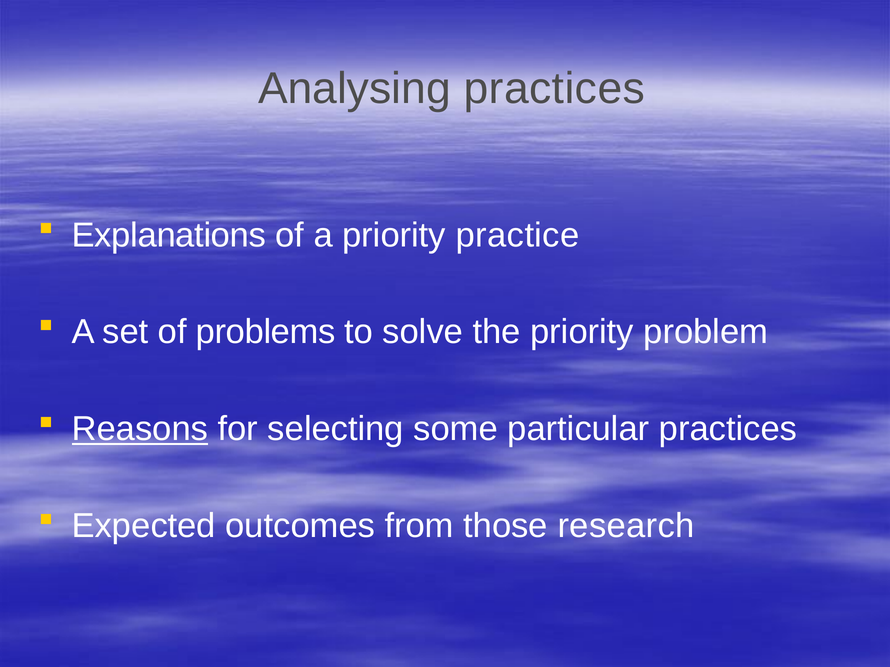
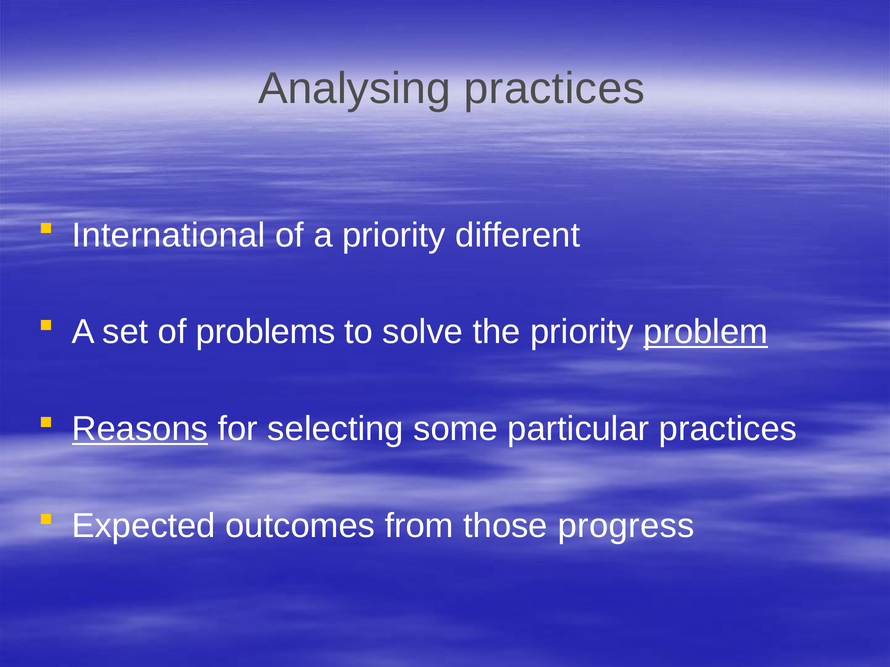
Explanations: Explanations -> International
practice: practice -> different
problem underline: none -> present
research: research -> progress
